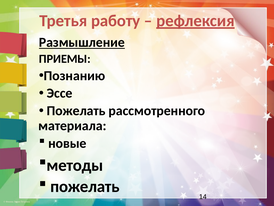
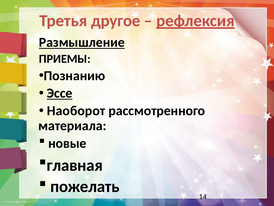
работу: работу -> другое
Эссе underline: none -> present
Пожелать at (76, 111): Пожелать -> Наоборот
методы: методы -> главная
